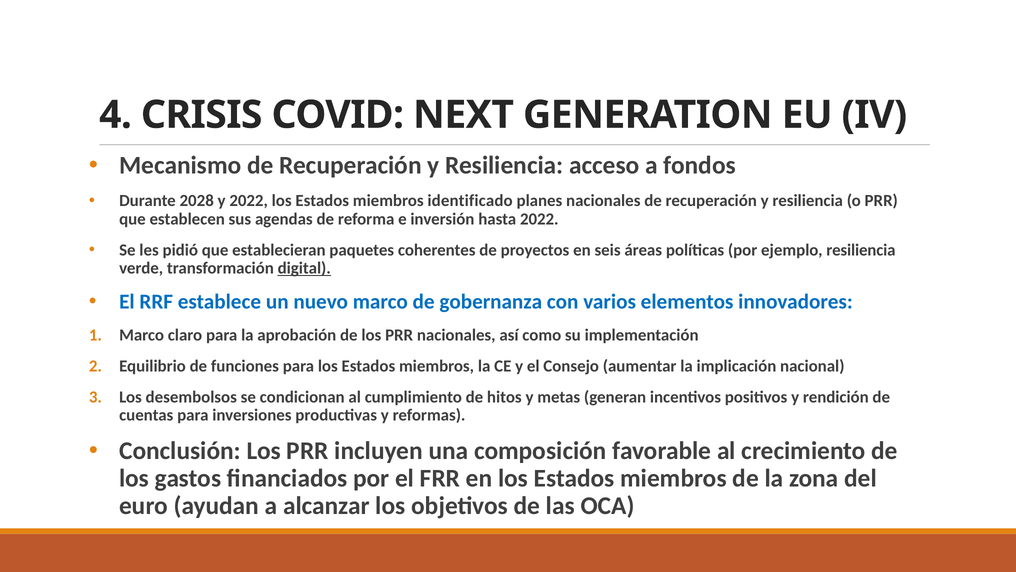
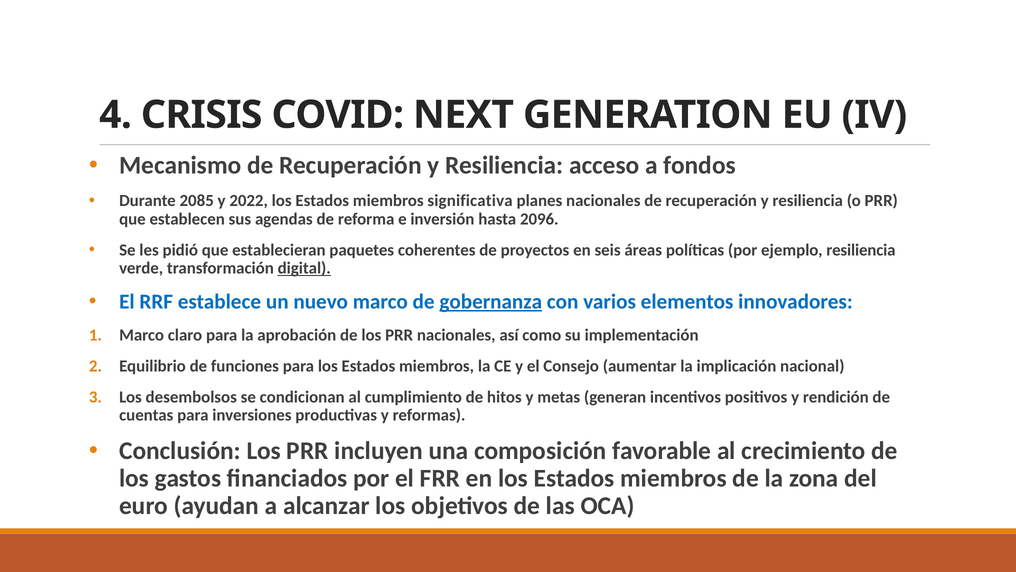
2028: 2028 -> 2085
identificado: identificado -> significativa
hasta 2022: 2022 -> 2096
gobernanza underline: none -> present
